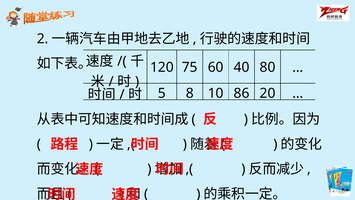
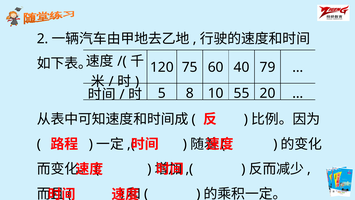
80: 80 -> 79
86: 86 -> 55
